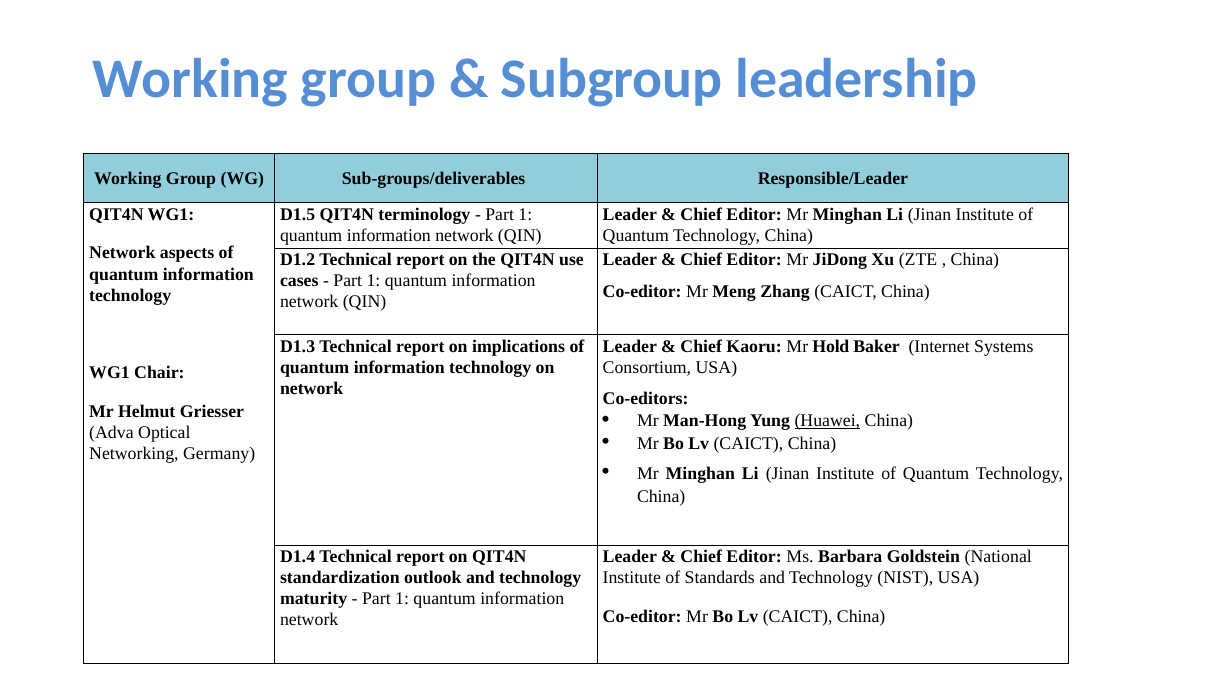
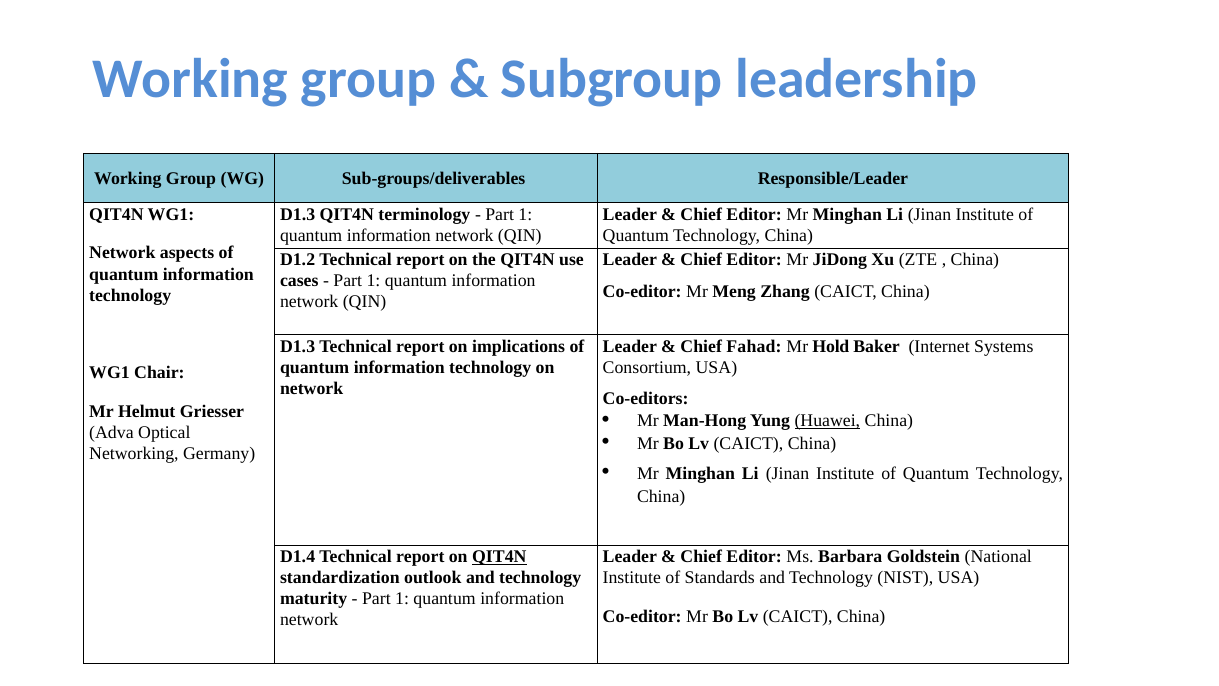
D1.5 at (298, 214): D1.5 -> D1.3
Kaoru: Kaoru -> Fahad
QIT4N at (499, 557) underline: none -> present
